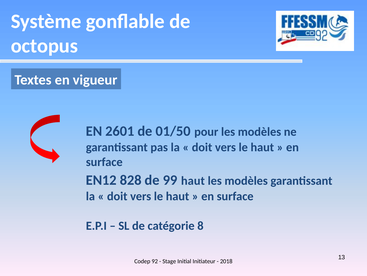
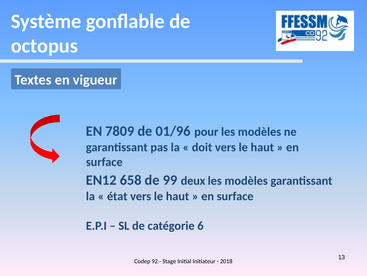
2601: 2601 -> 7809
01/50: 01/50 -> 01/96
828: 828 -> 658
99 haut: haut -> deux
doit at (117, 196): doit -> état
8: 8 -> 6
